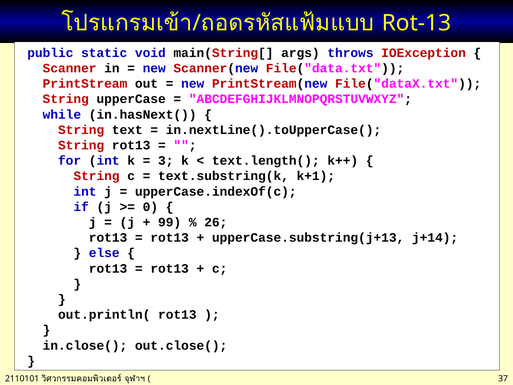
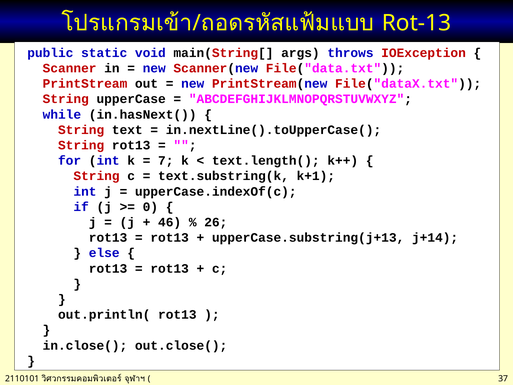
3: 3 -> 7
99: 99 -> 46
